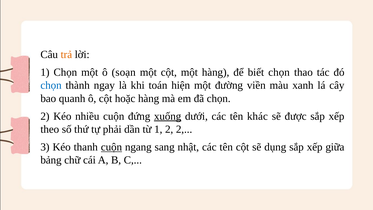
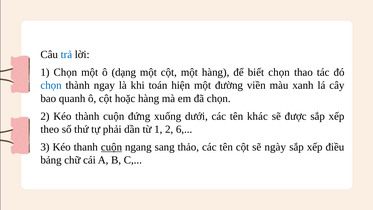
trả colour: orange -> blue
soạn: soạn -> dạng
Kéo nhiều: nhiều -> thành
xuống underline: present -> none
2 2: 2 -> 6
nhật: nhật -> thảo
dụng: dụng -> ngày
giữa: giữa -> điều
